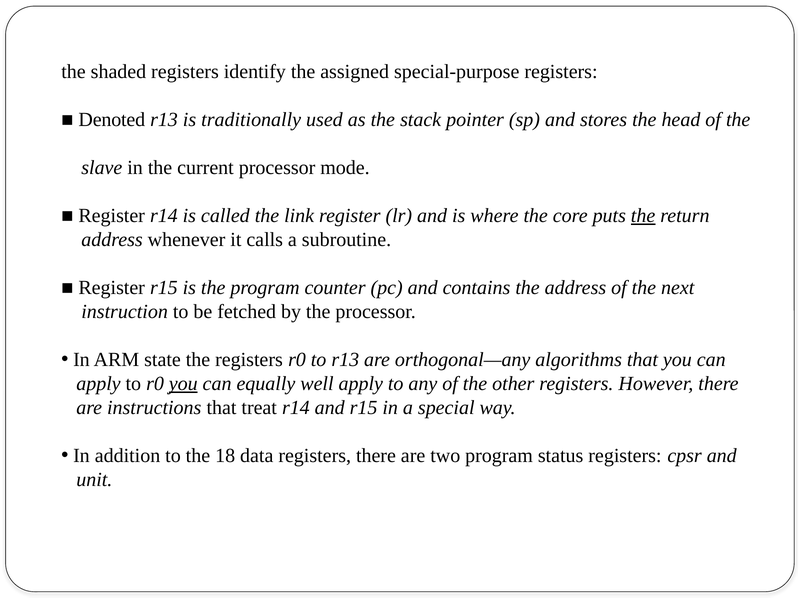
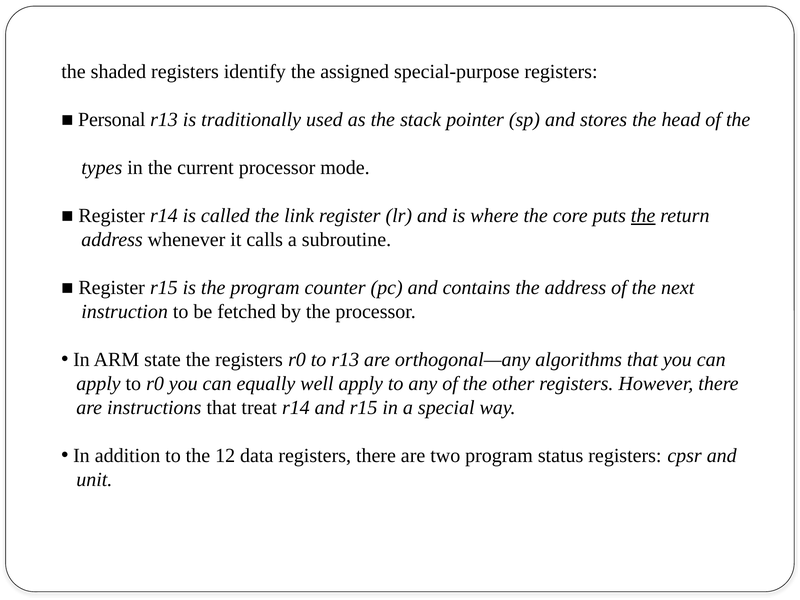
Denoted: Denoted -> Personal
slave: slave -> types
you at (183, 384) underline: present -> none
18: 18 -> 12
